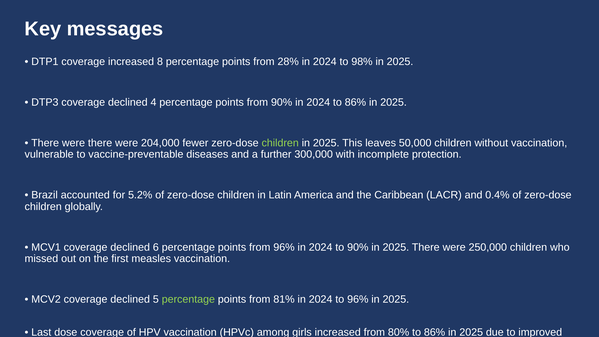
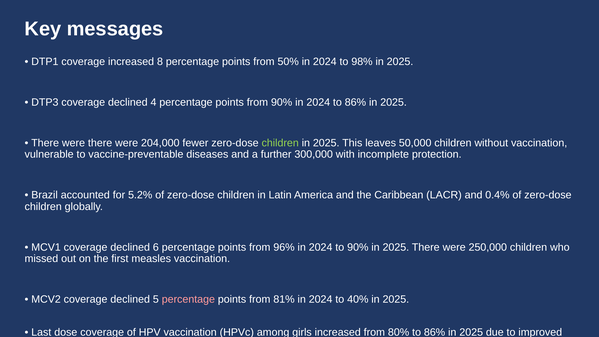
28%: 28% -> 50%
percentage at (188, 299) colour: light green -> pink
to 96%: 96% -> 40%
